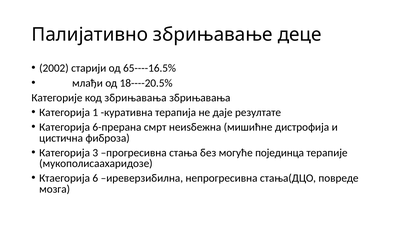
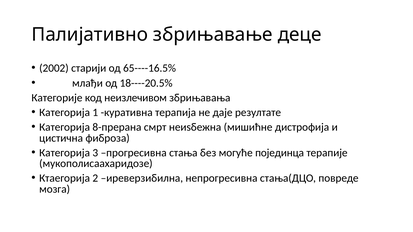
код збрињавања: збрињавања -> неизлечивом
6-прерана: 6-прерана -> 8-прерана
6: 6 -> 2
